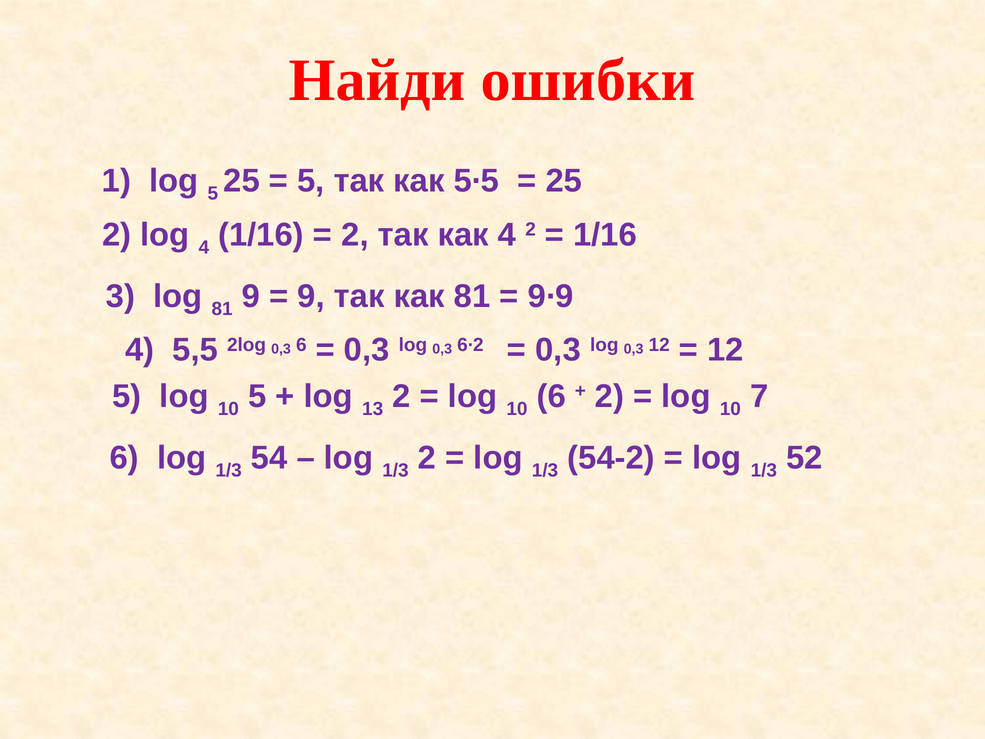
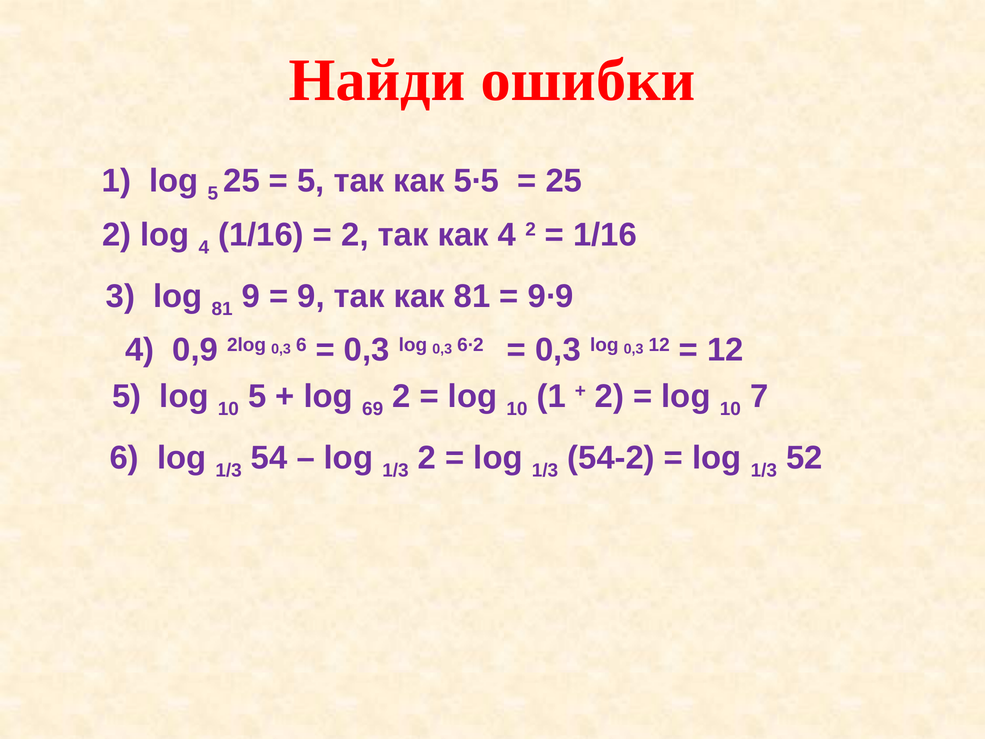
5,5: 5,5 -> 0,9
13: 13 -> 69
10 6: 6 -> 1
